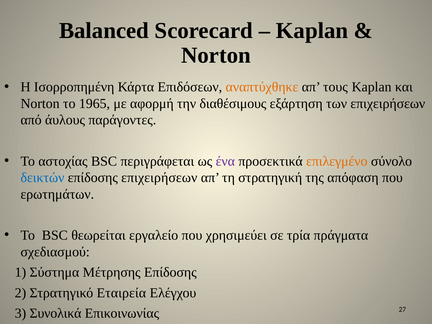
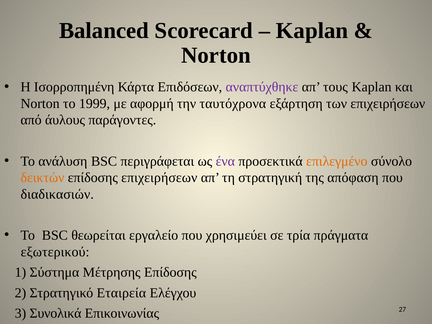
αναπτύχθηκε colour: orange -> purple
1965: 1965 -> 1999
διαθέσιμους: διαθέσιμους -> ταυτόχρονα
αστοχίας: αστοχίας -> ανάλυση
δεικτών colour: blue -> orange
ερωτημάτων: ερωτημάτων -> διαδικασιών
σχεδιασμού: σχεδιασμού -> εξωτερικού
